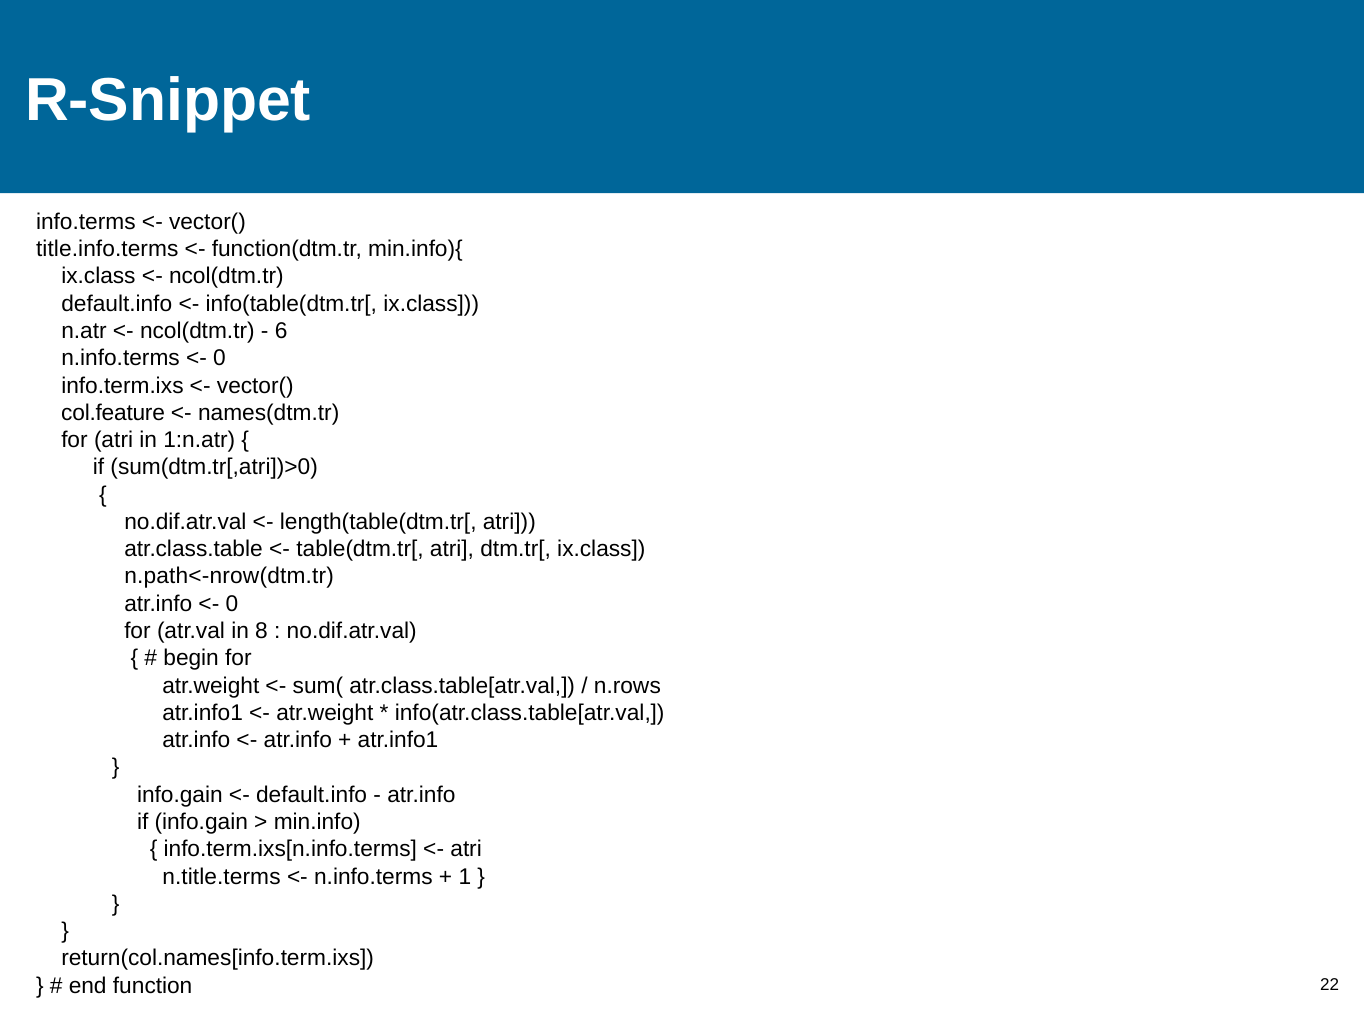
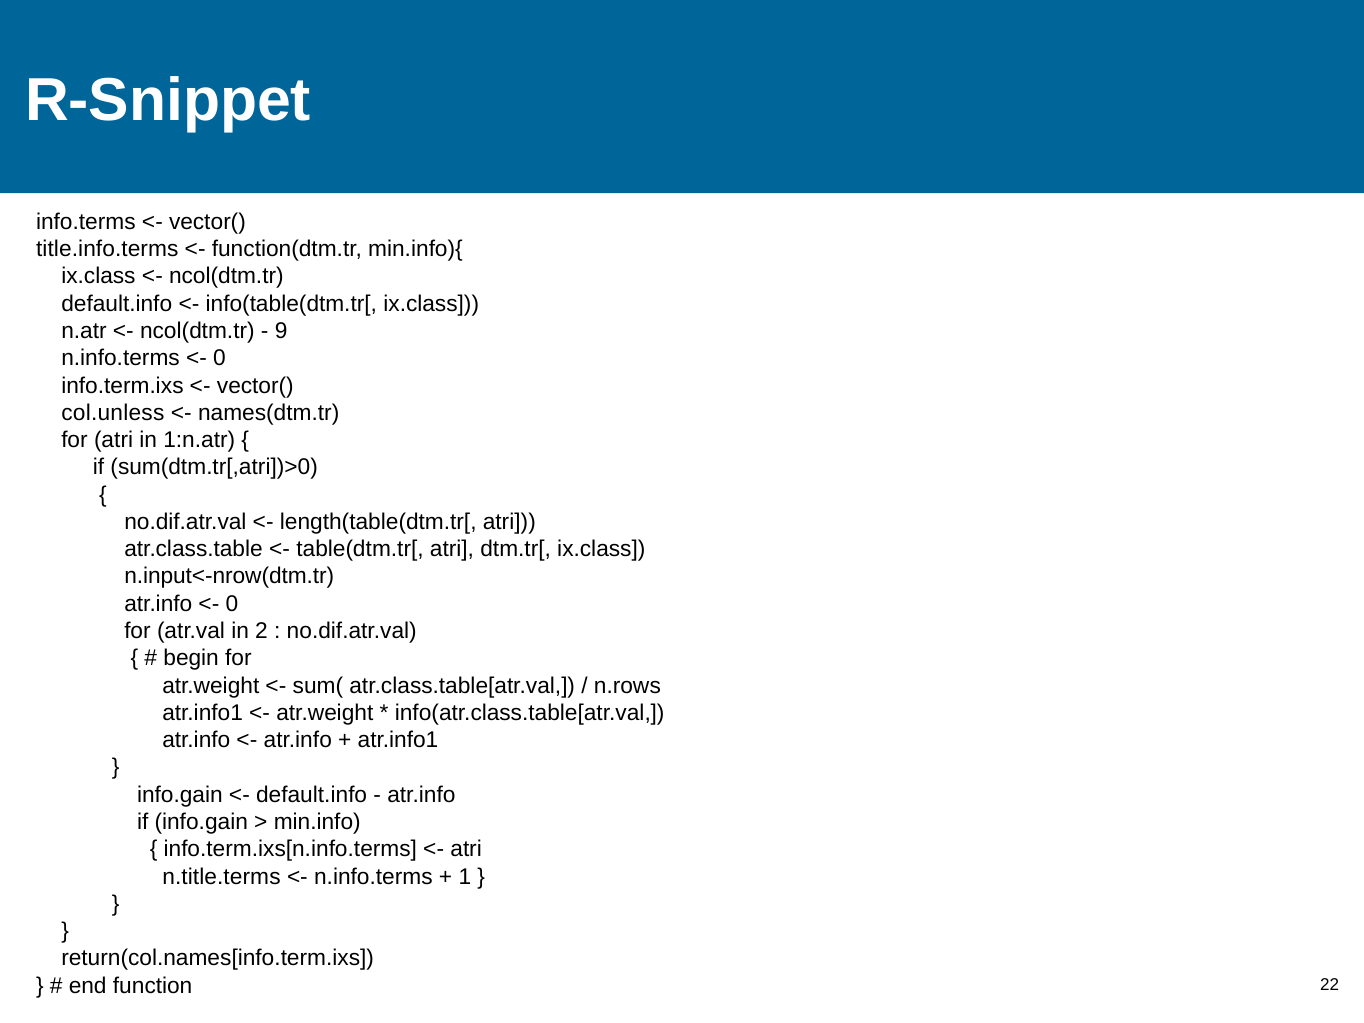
6: 6 -> 9
col.feature: col.feature -> col.unless
n.path<-nrow(dtm.tr: n.path<-nrow(dtm.tr -> n.input<-nrow(dtm.tr
8: 8 -> 2
